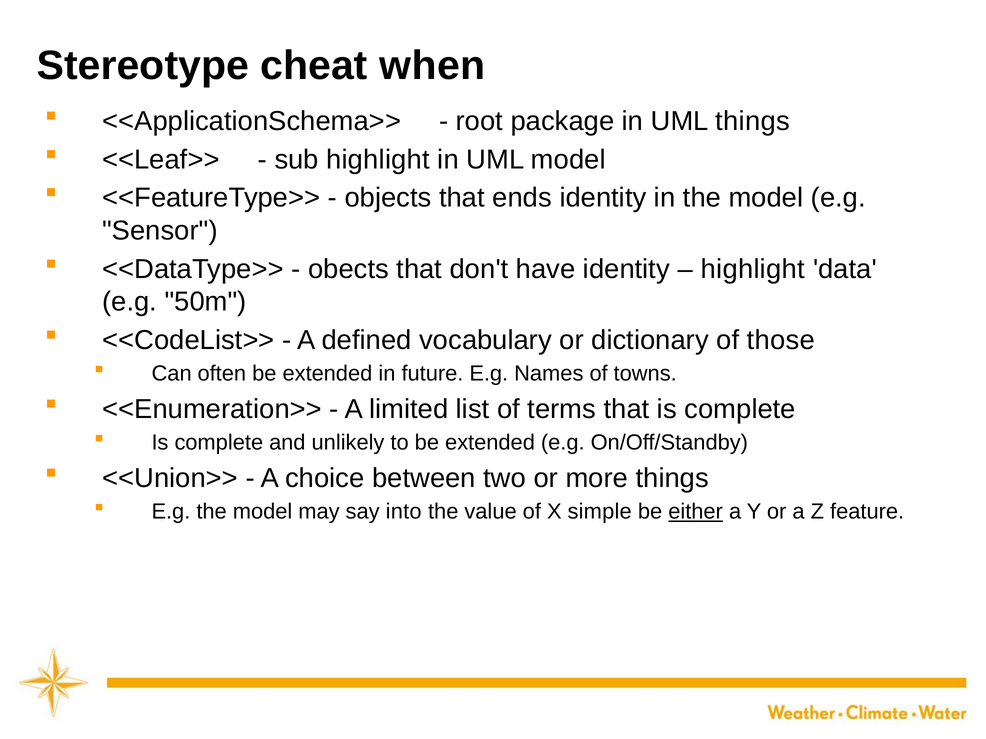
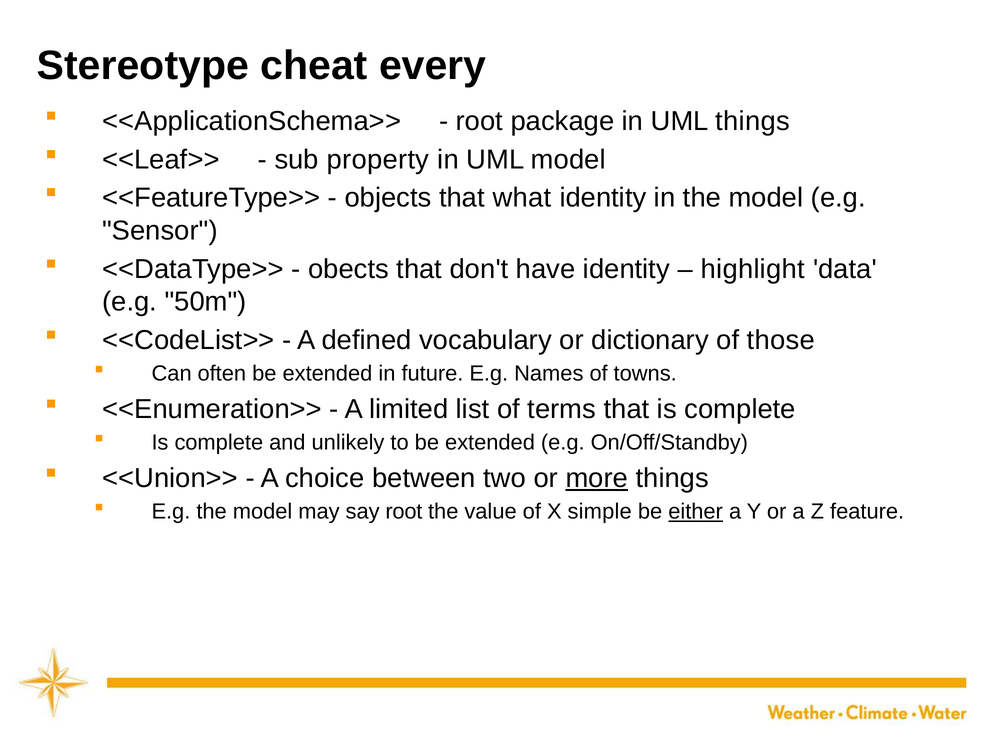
when: when -> every
sub highlight: highlight -> property
ends: ends -> what
more underline: none -> present
say into: into -> root
